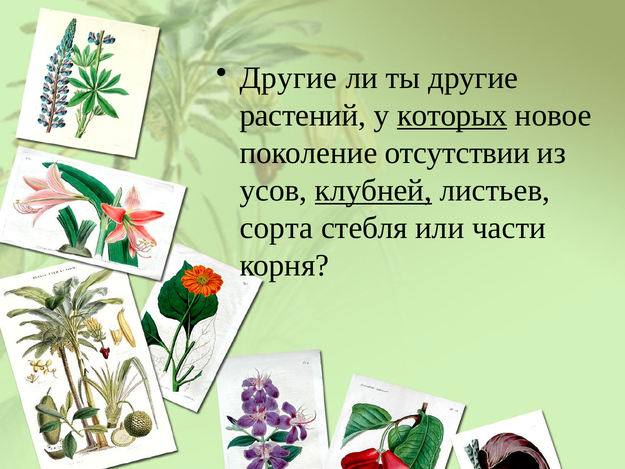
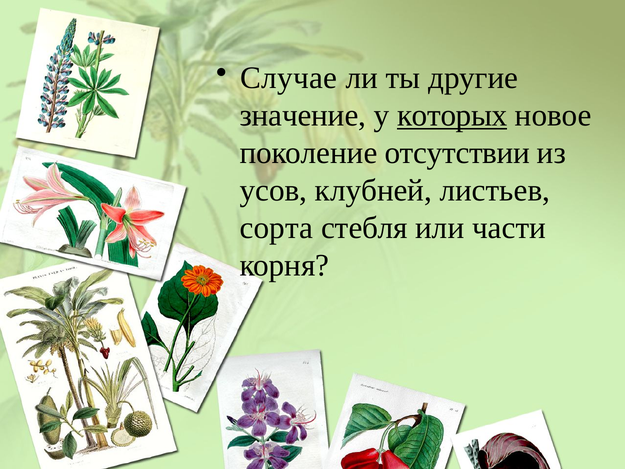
Другие at (289, 78): Другие -> Случае
растений: растений -> значение
клубней underline: present -> none
